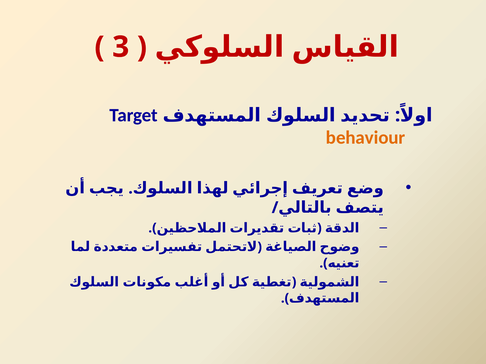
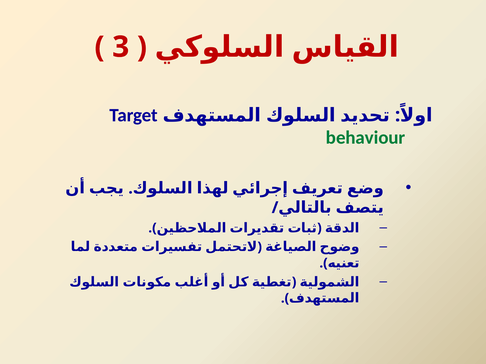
behaviour colour: orange -> green
